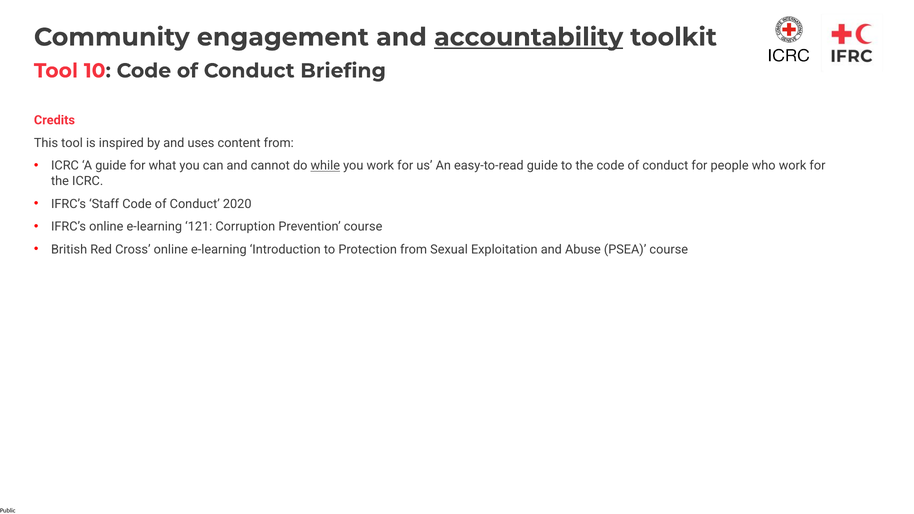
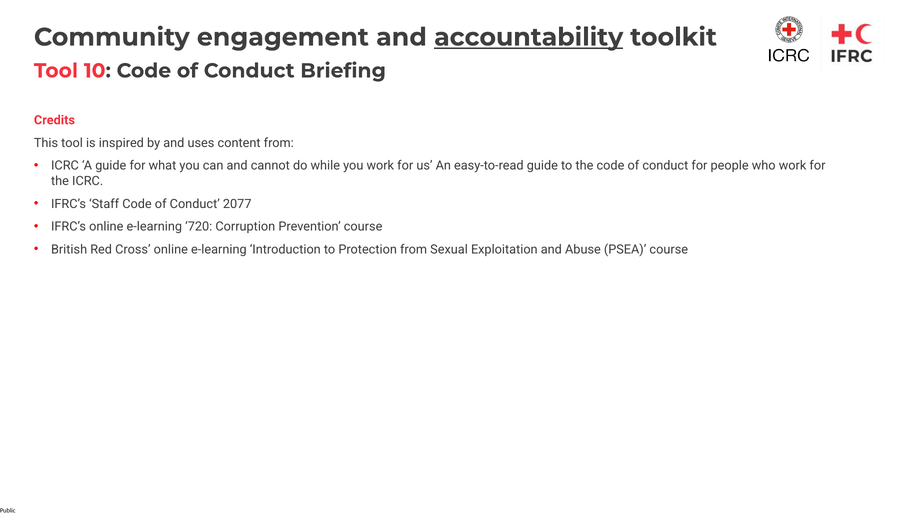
while underline: present -> none
2020: 2020 -> 2077
121: 121 -> 720
